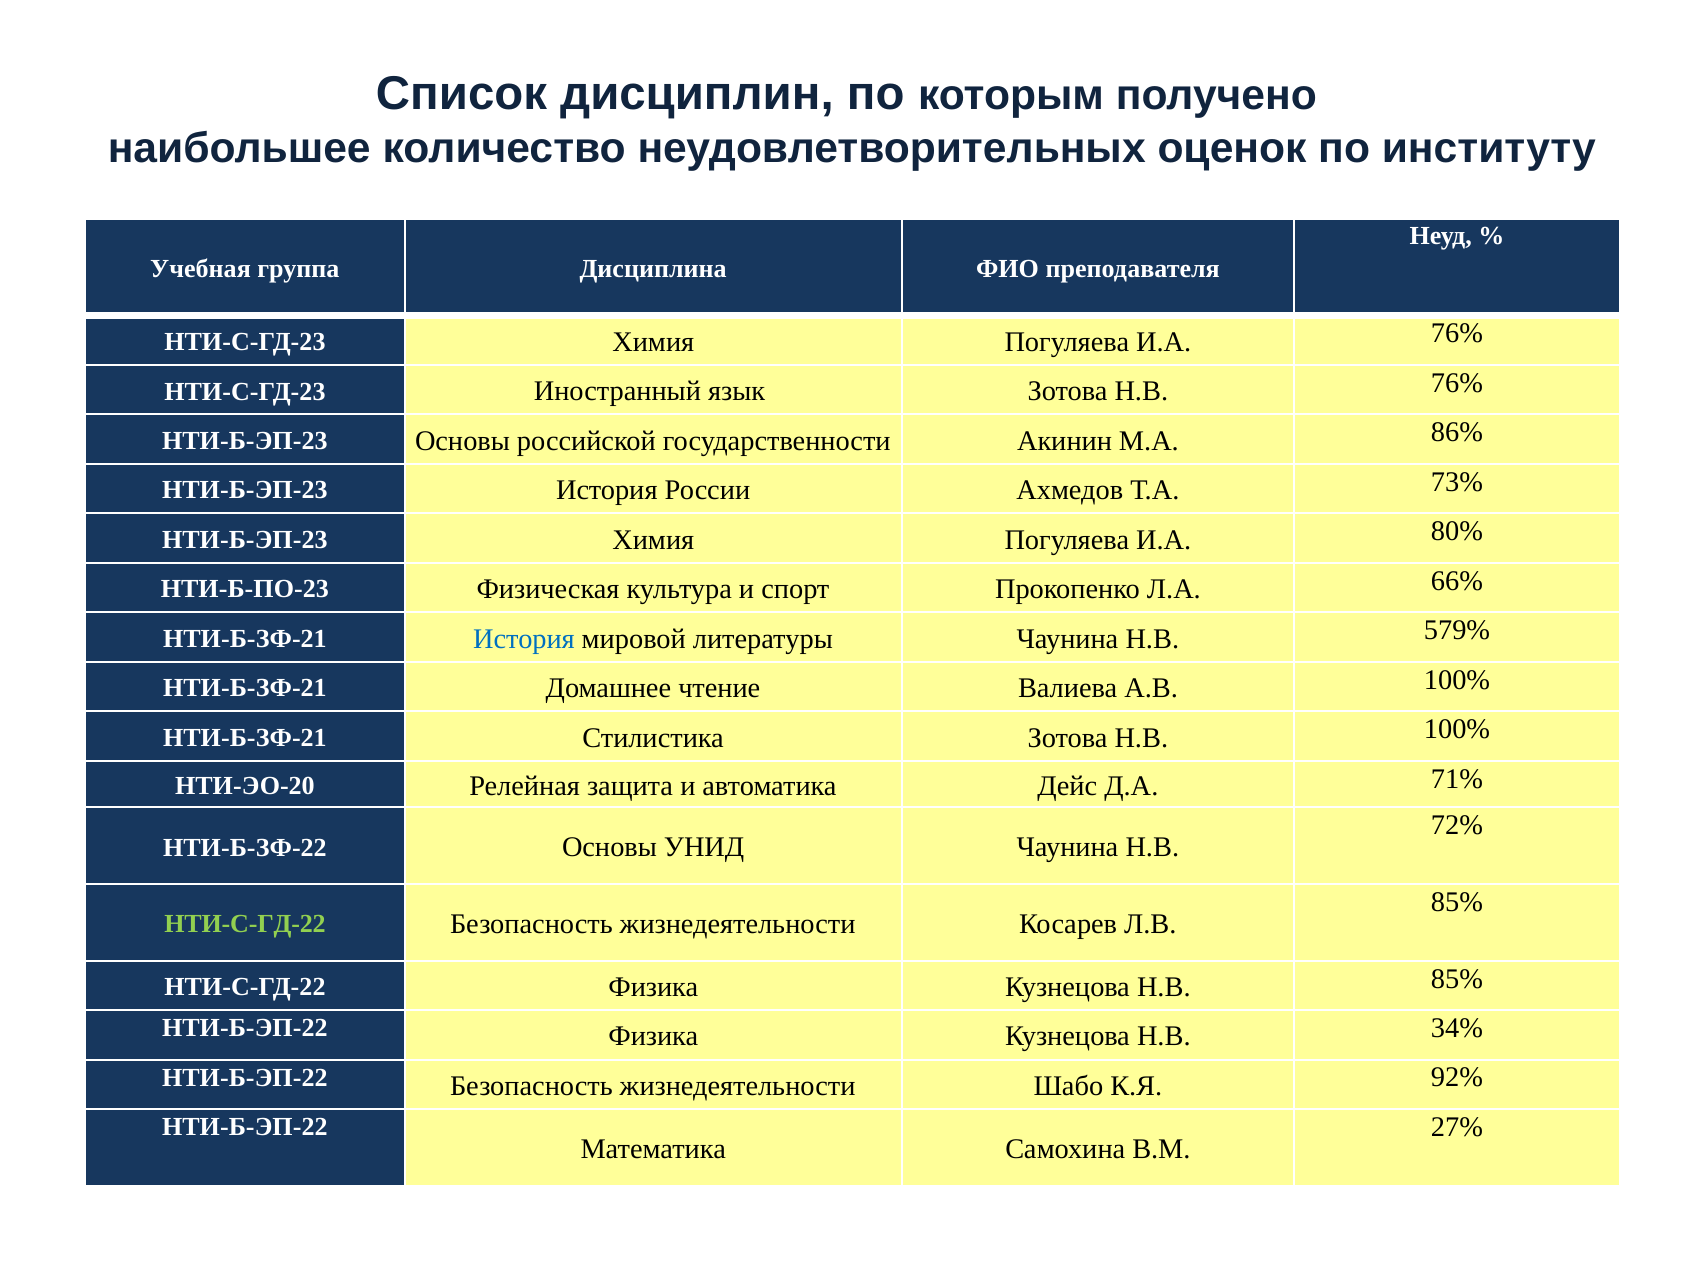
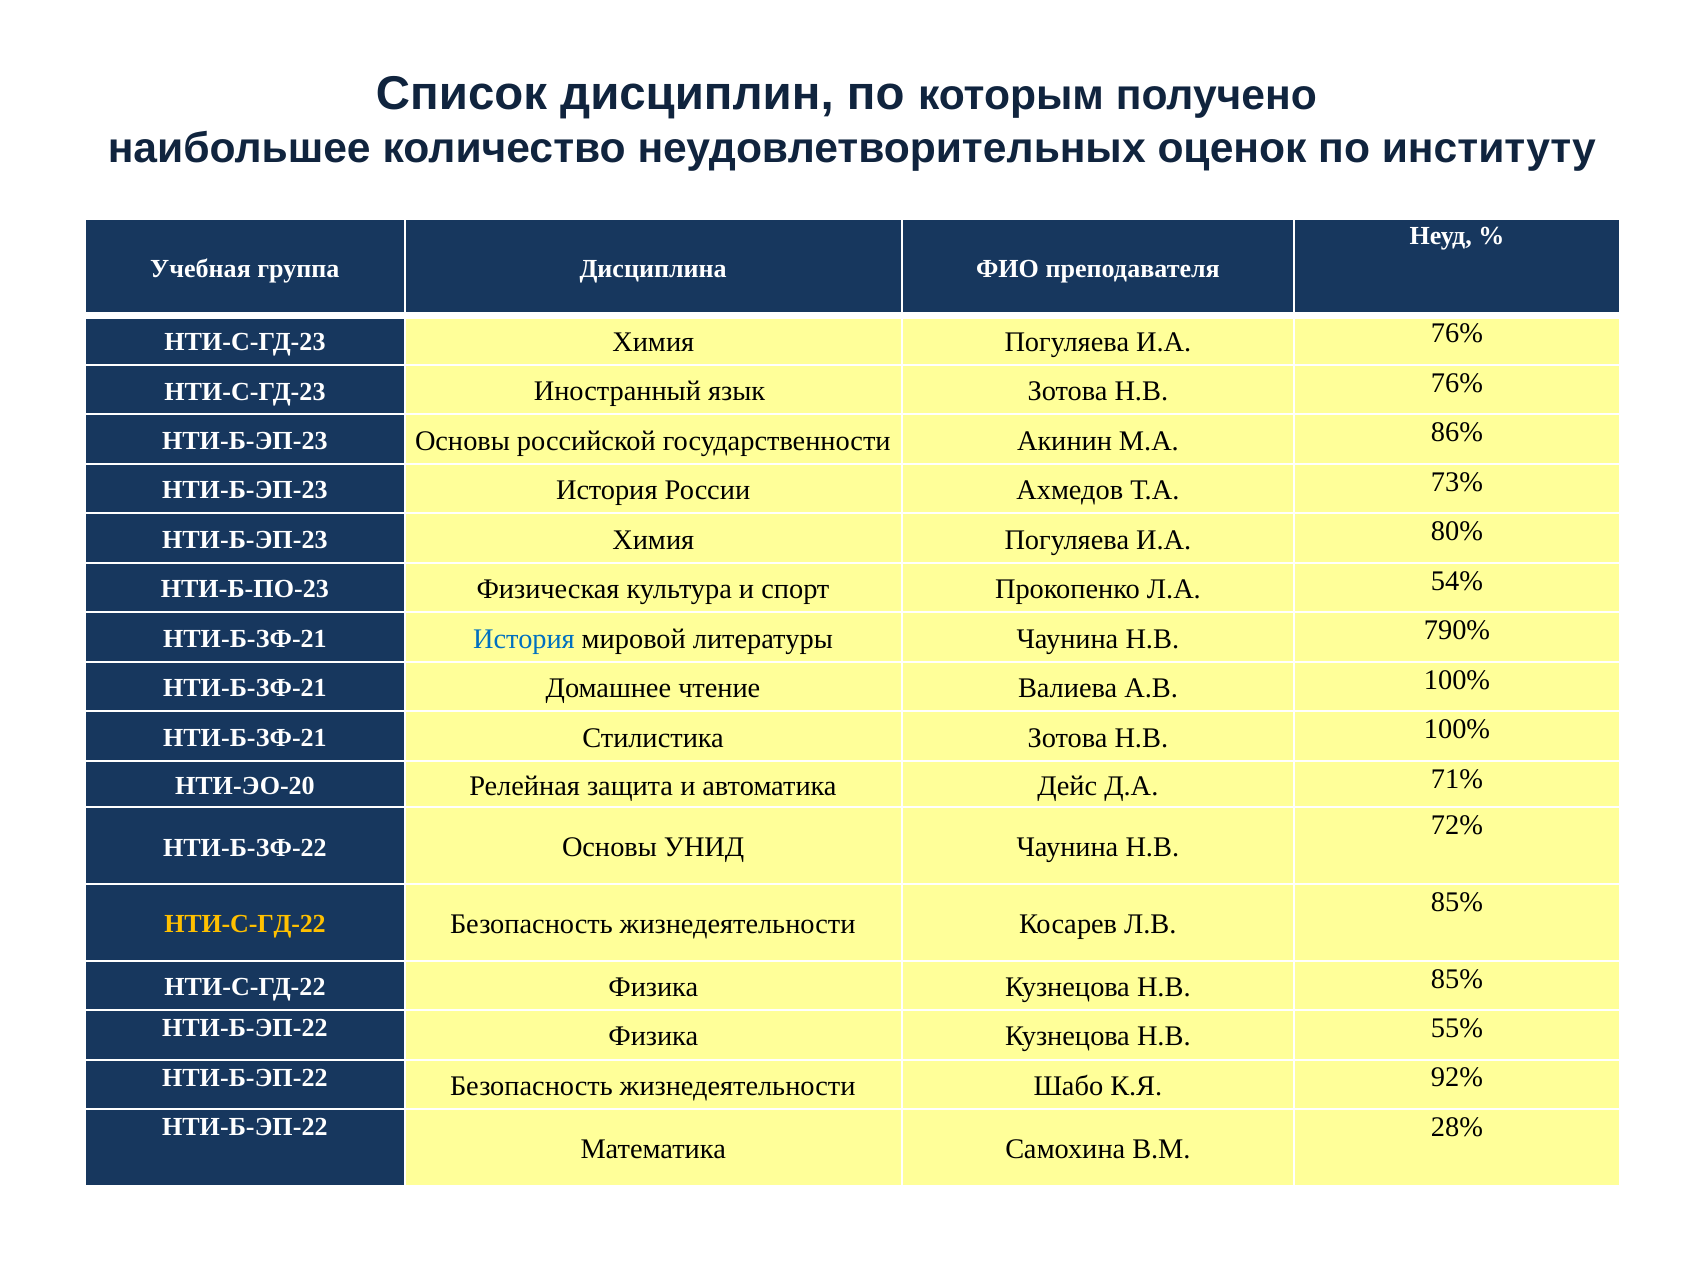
66%: 66% -> 54%
579%: 579% -> 790%
НТИ-С-ГД-22 at (245, 924) colour: light green -> yellow
34%: 34% -> 55%
27%: 27% -> 28%
